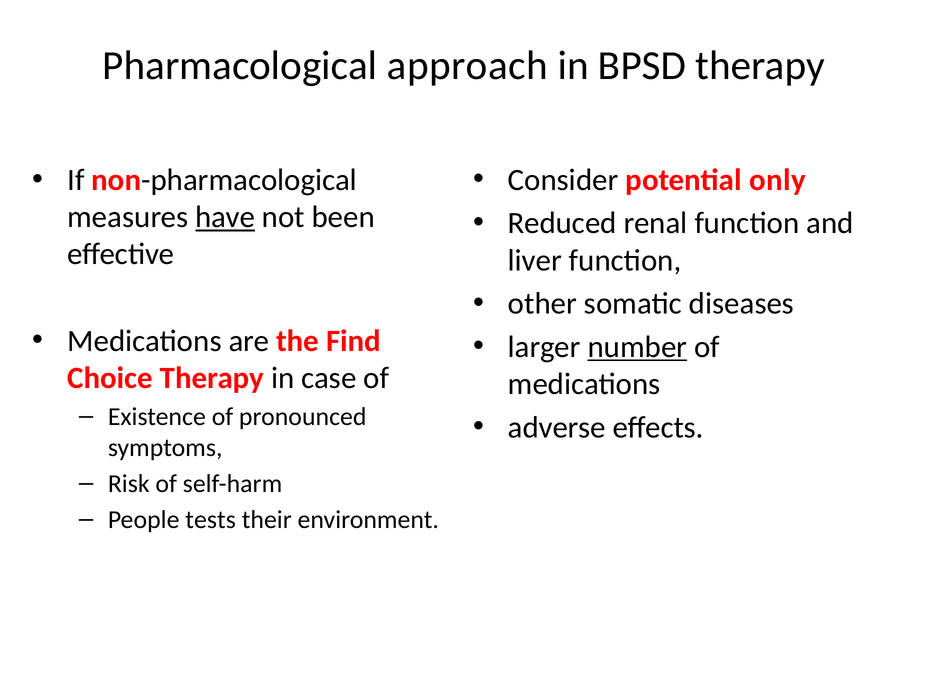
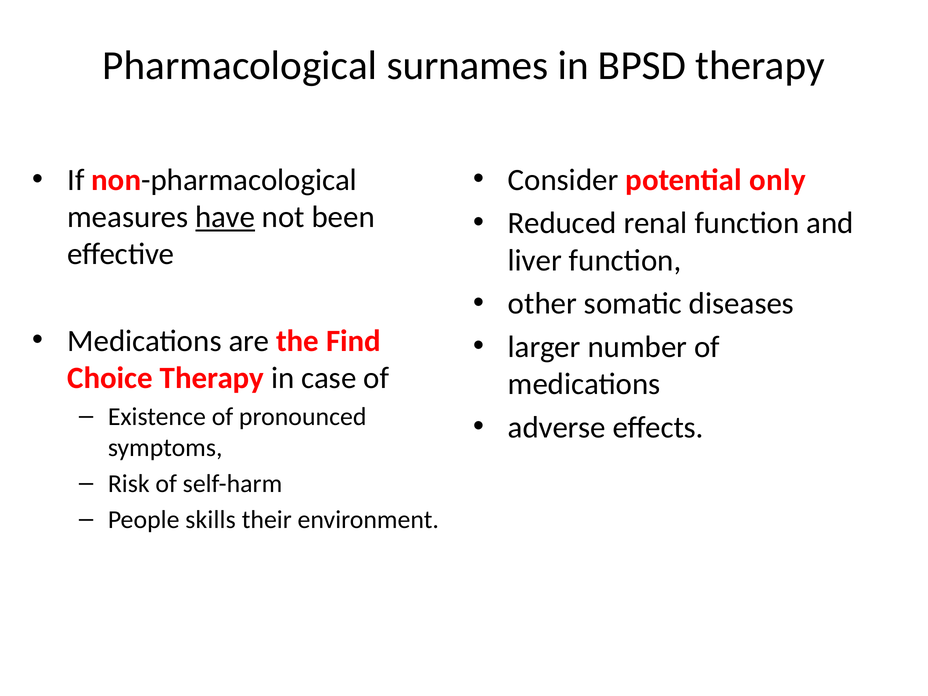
approach: approach -> surnames
number underline: present -> none
tests: tests -> skills
